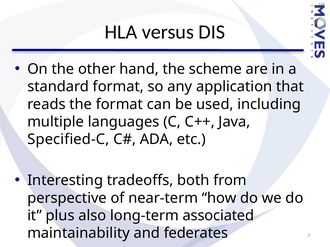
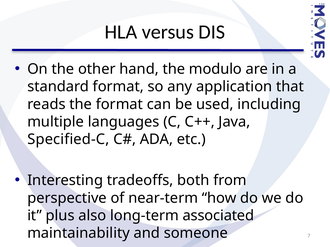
scheme: scheme -> modulo
federates: federates -> someone
